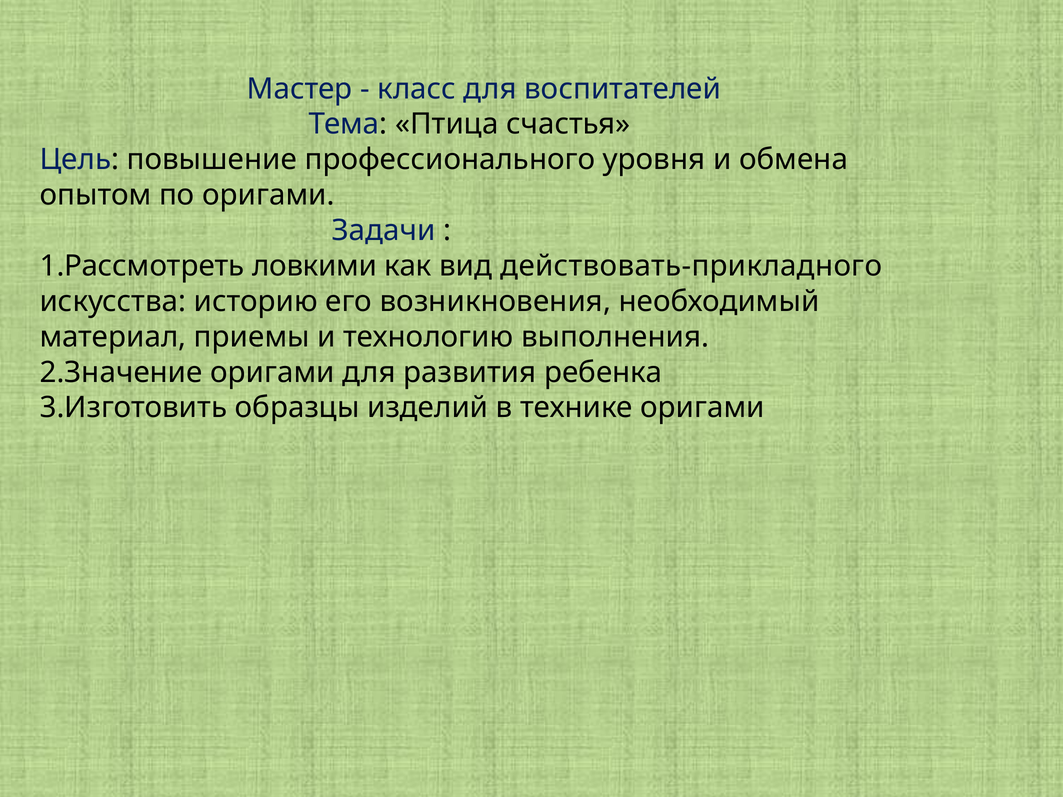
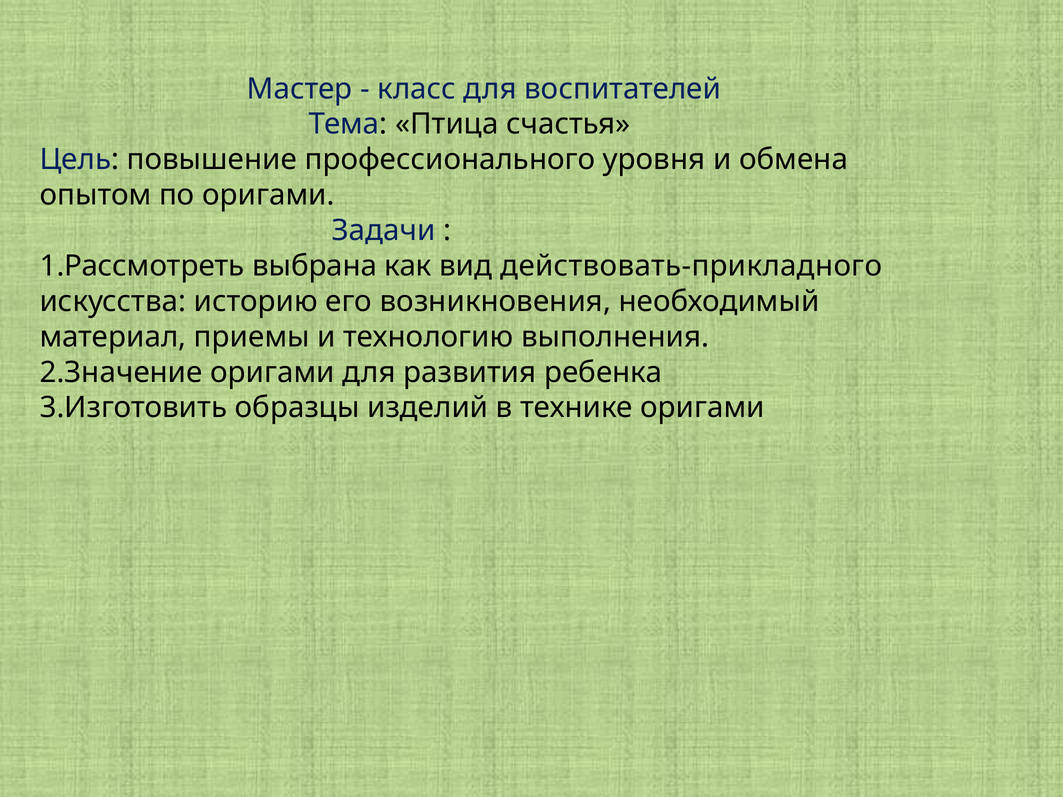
ловкими: ловкими -> выбрана
